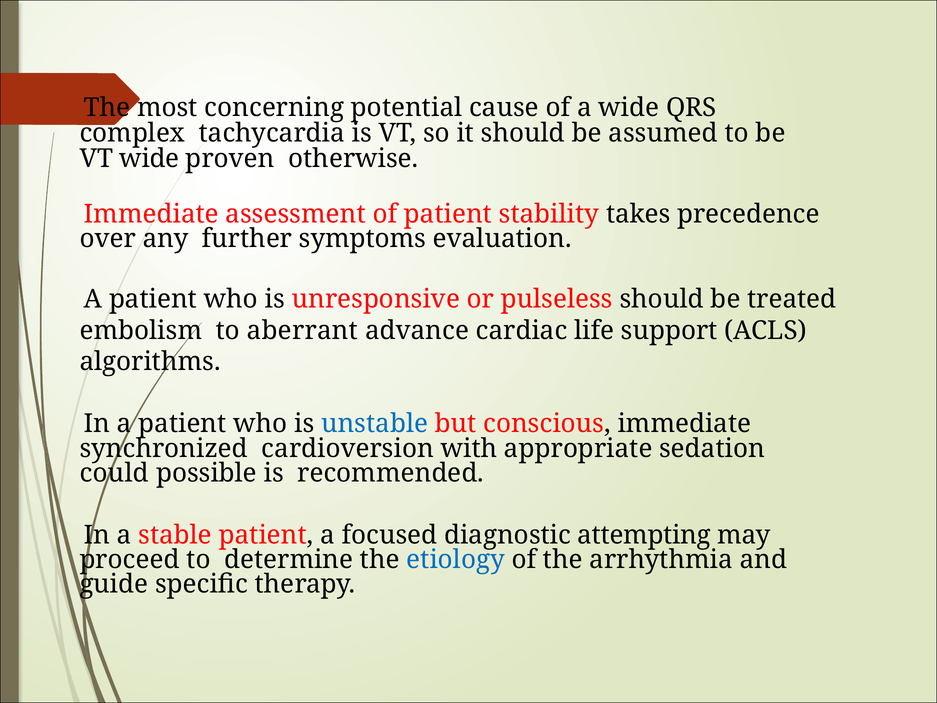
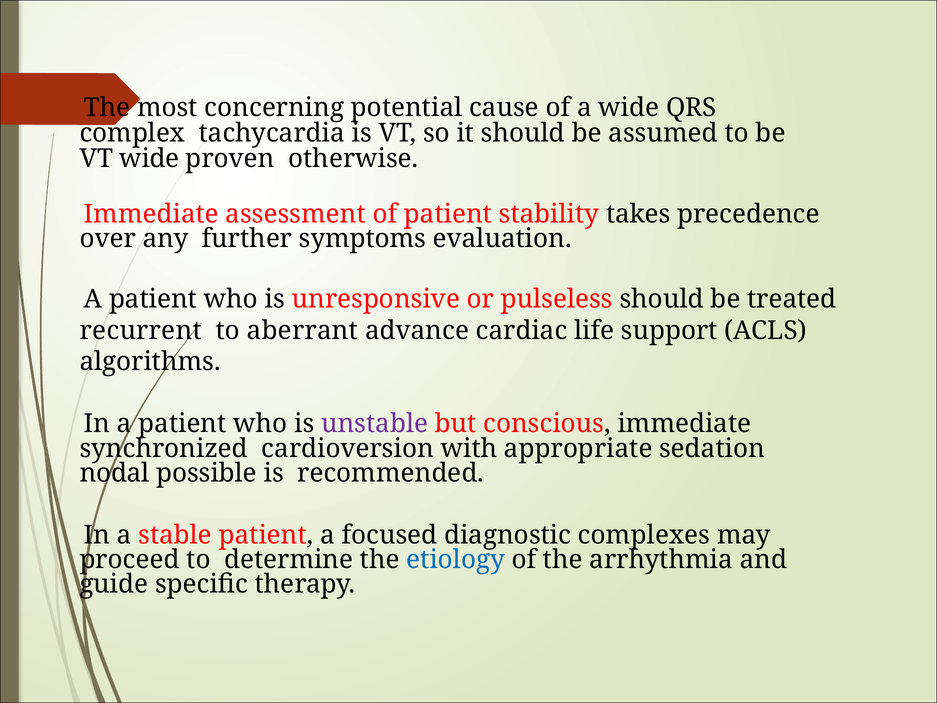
embolism: embolism -> recurrent
unstable colour: blue -> purple
could: could -> nodal
attempting: attempting -> complexes
